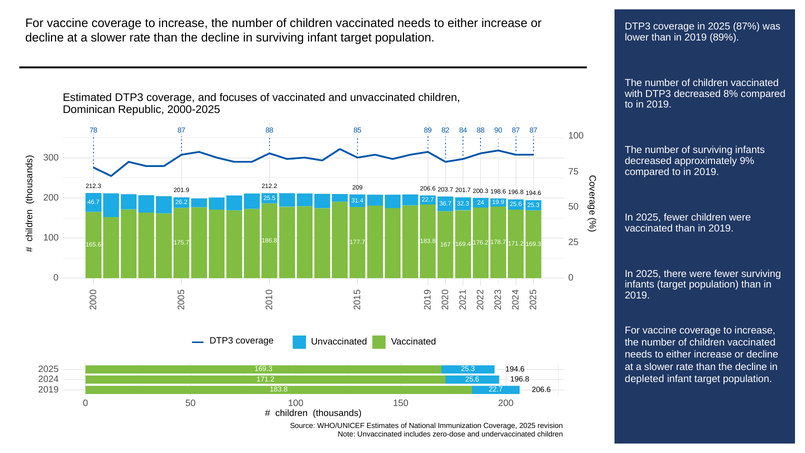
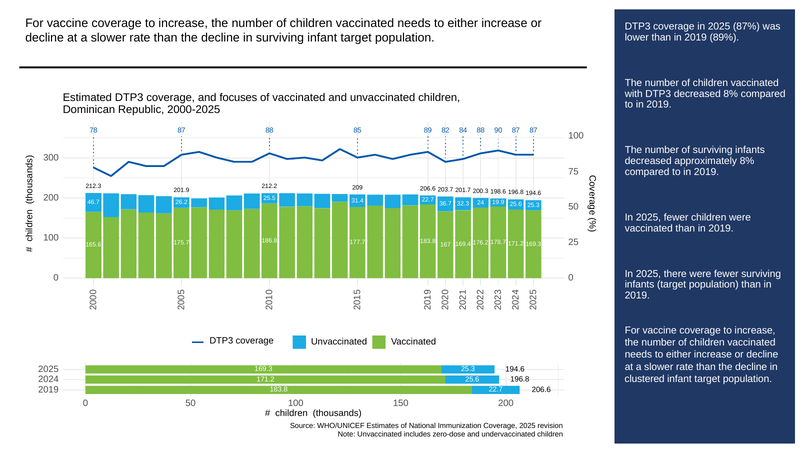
approximately 9%: 9% -> 8%
depleted: depleted -> clustered
